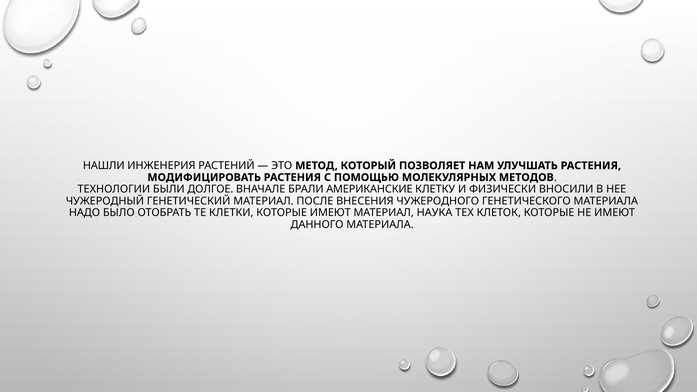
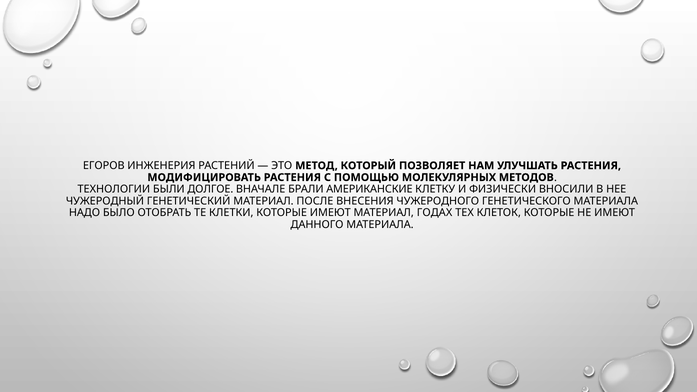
НАШЛИ: НАШЛИ -> ЕГОРОВ
НАУКА: НАУКА -> ГОДАХ
